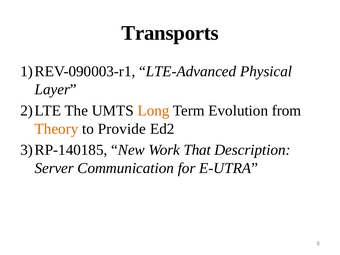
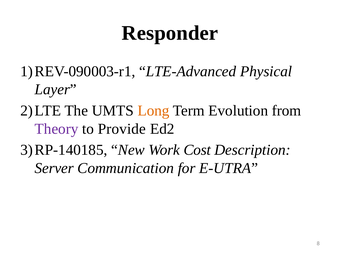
Transports: Transports -> Responder
Theory colour: orange -> purple
That: That -> Cost
